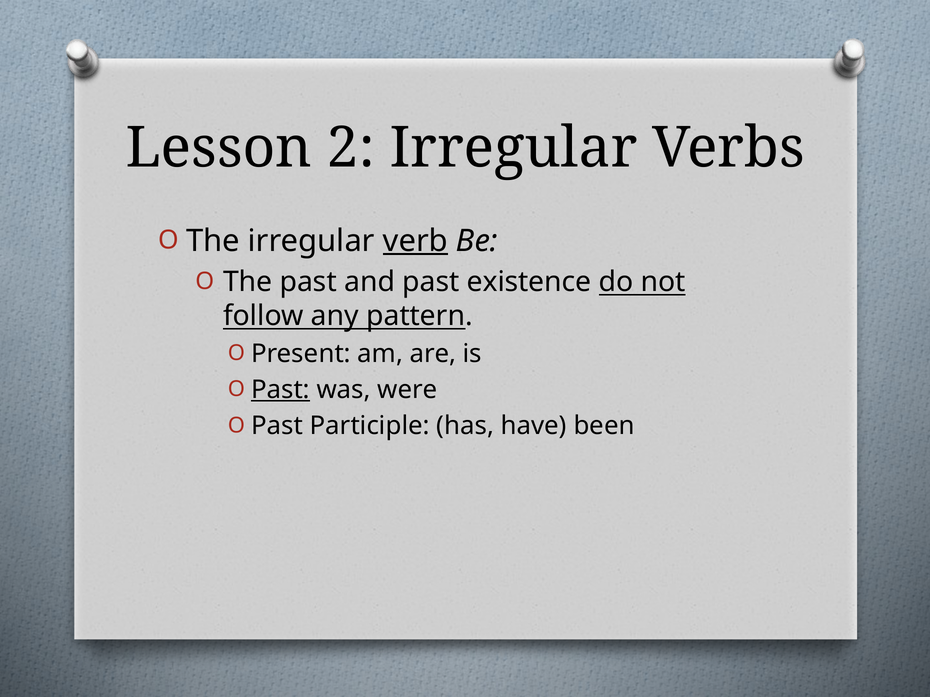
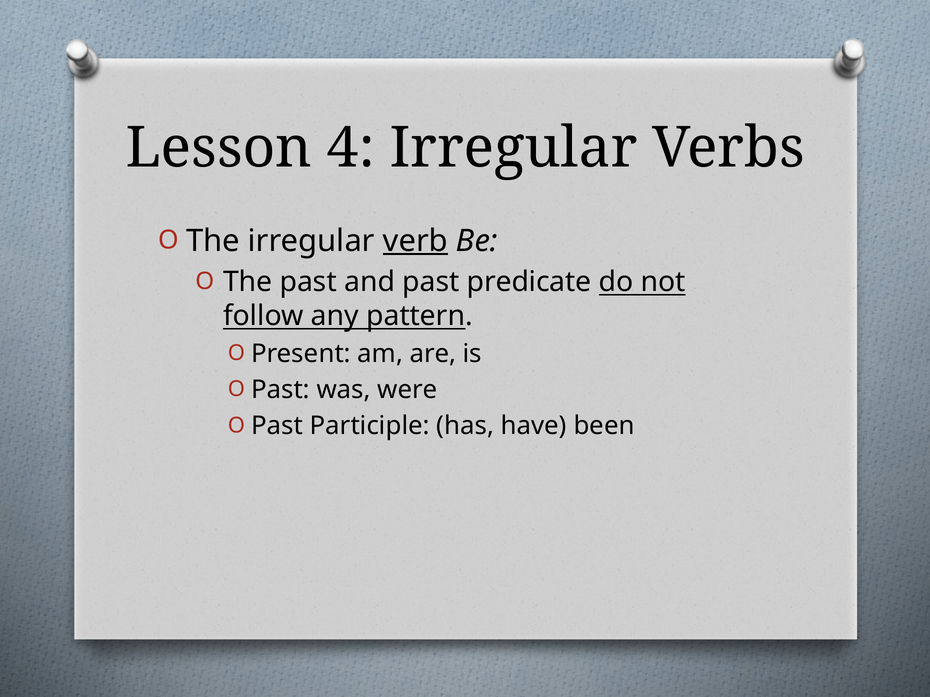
2: 2 -> 4
existence: existence -> predicate
Past at (281, 390) underline: present -> none
